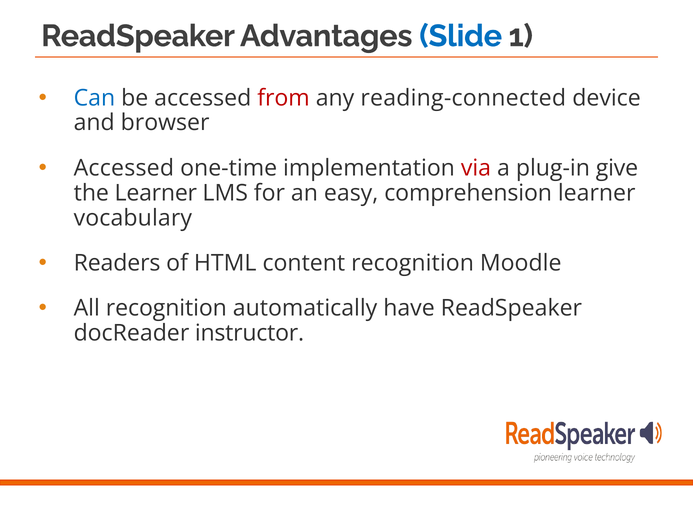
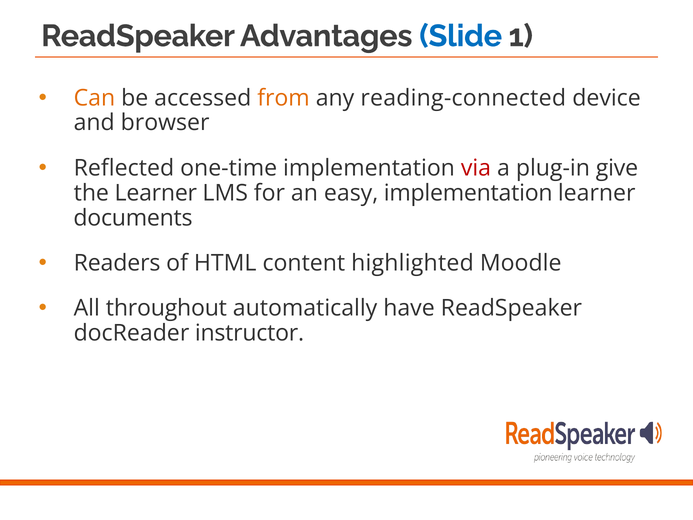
Can colour: blue -> orange
from colour: red -> orange
Accessed at (124, 168): Accessed -> Reflected
easy comprehension: comprehension -> implementation
vocabulary: vocabulary -> documents
content recognition: recognition -> highlighted
All recognition: recognition -> throughout
